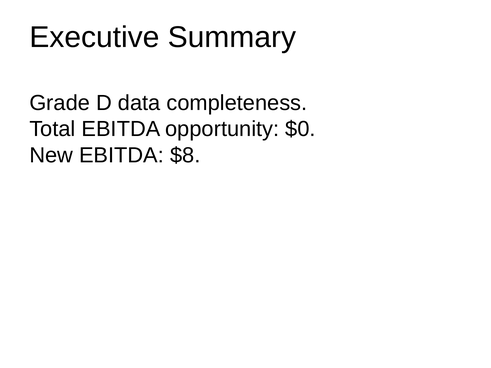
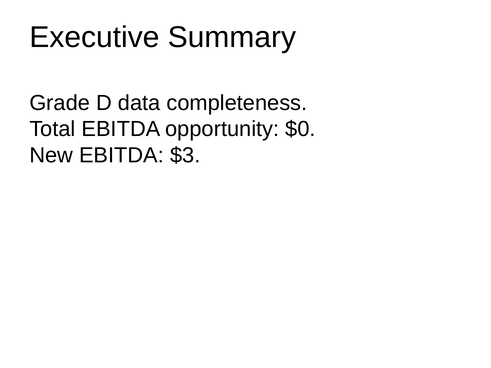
$8: $8 -> $3
